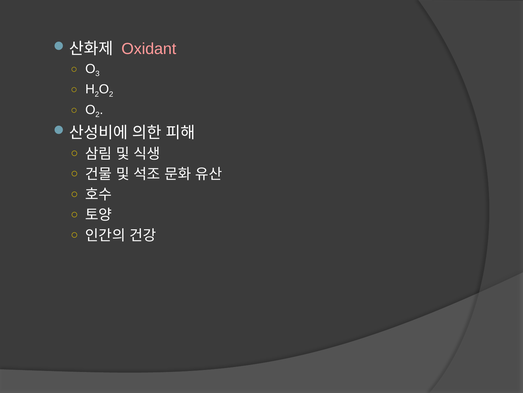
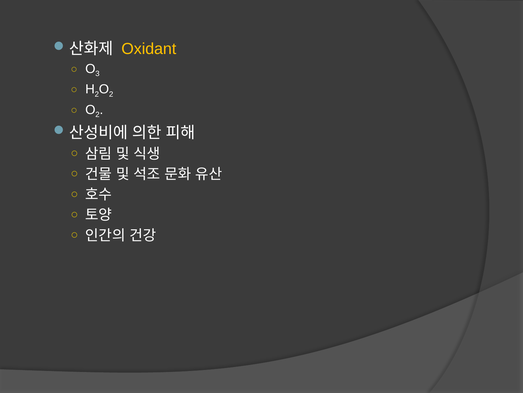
Oxidant colour: pink -> yellow
